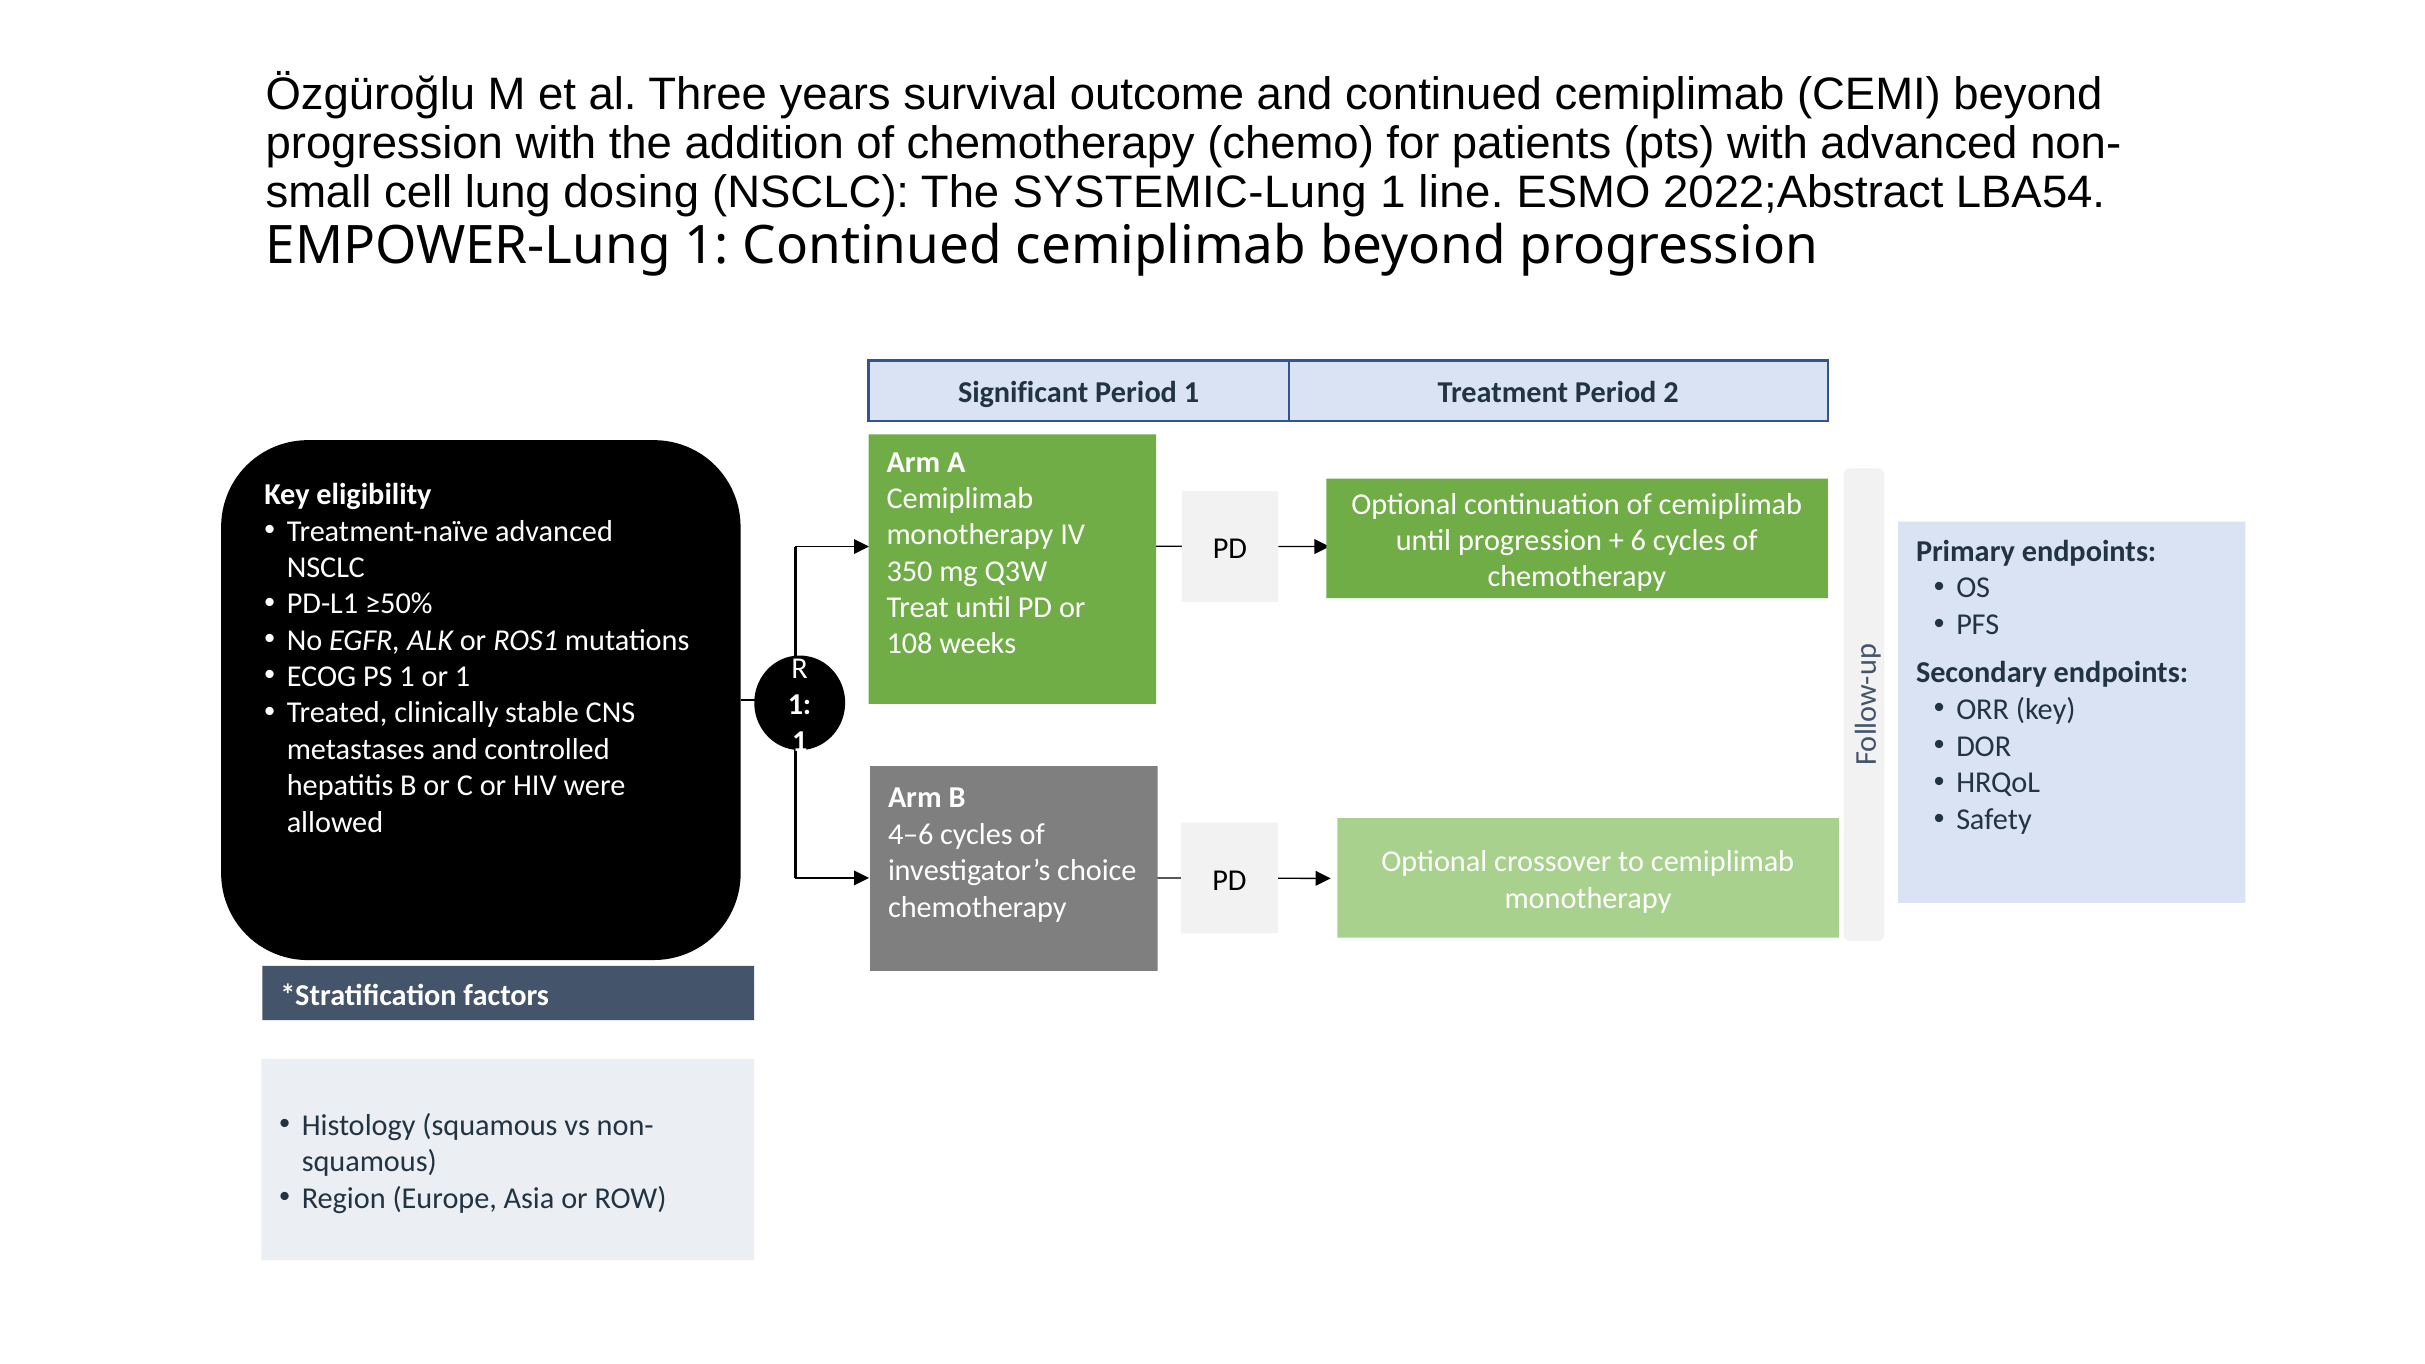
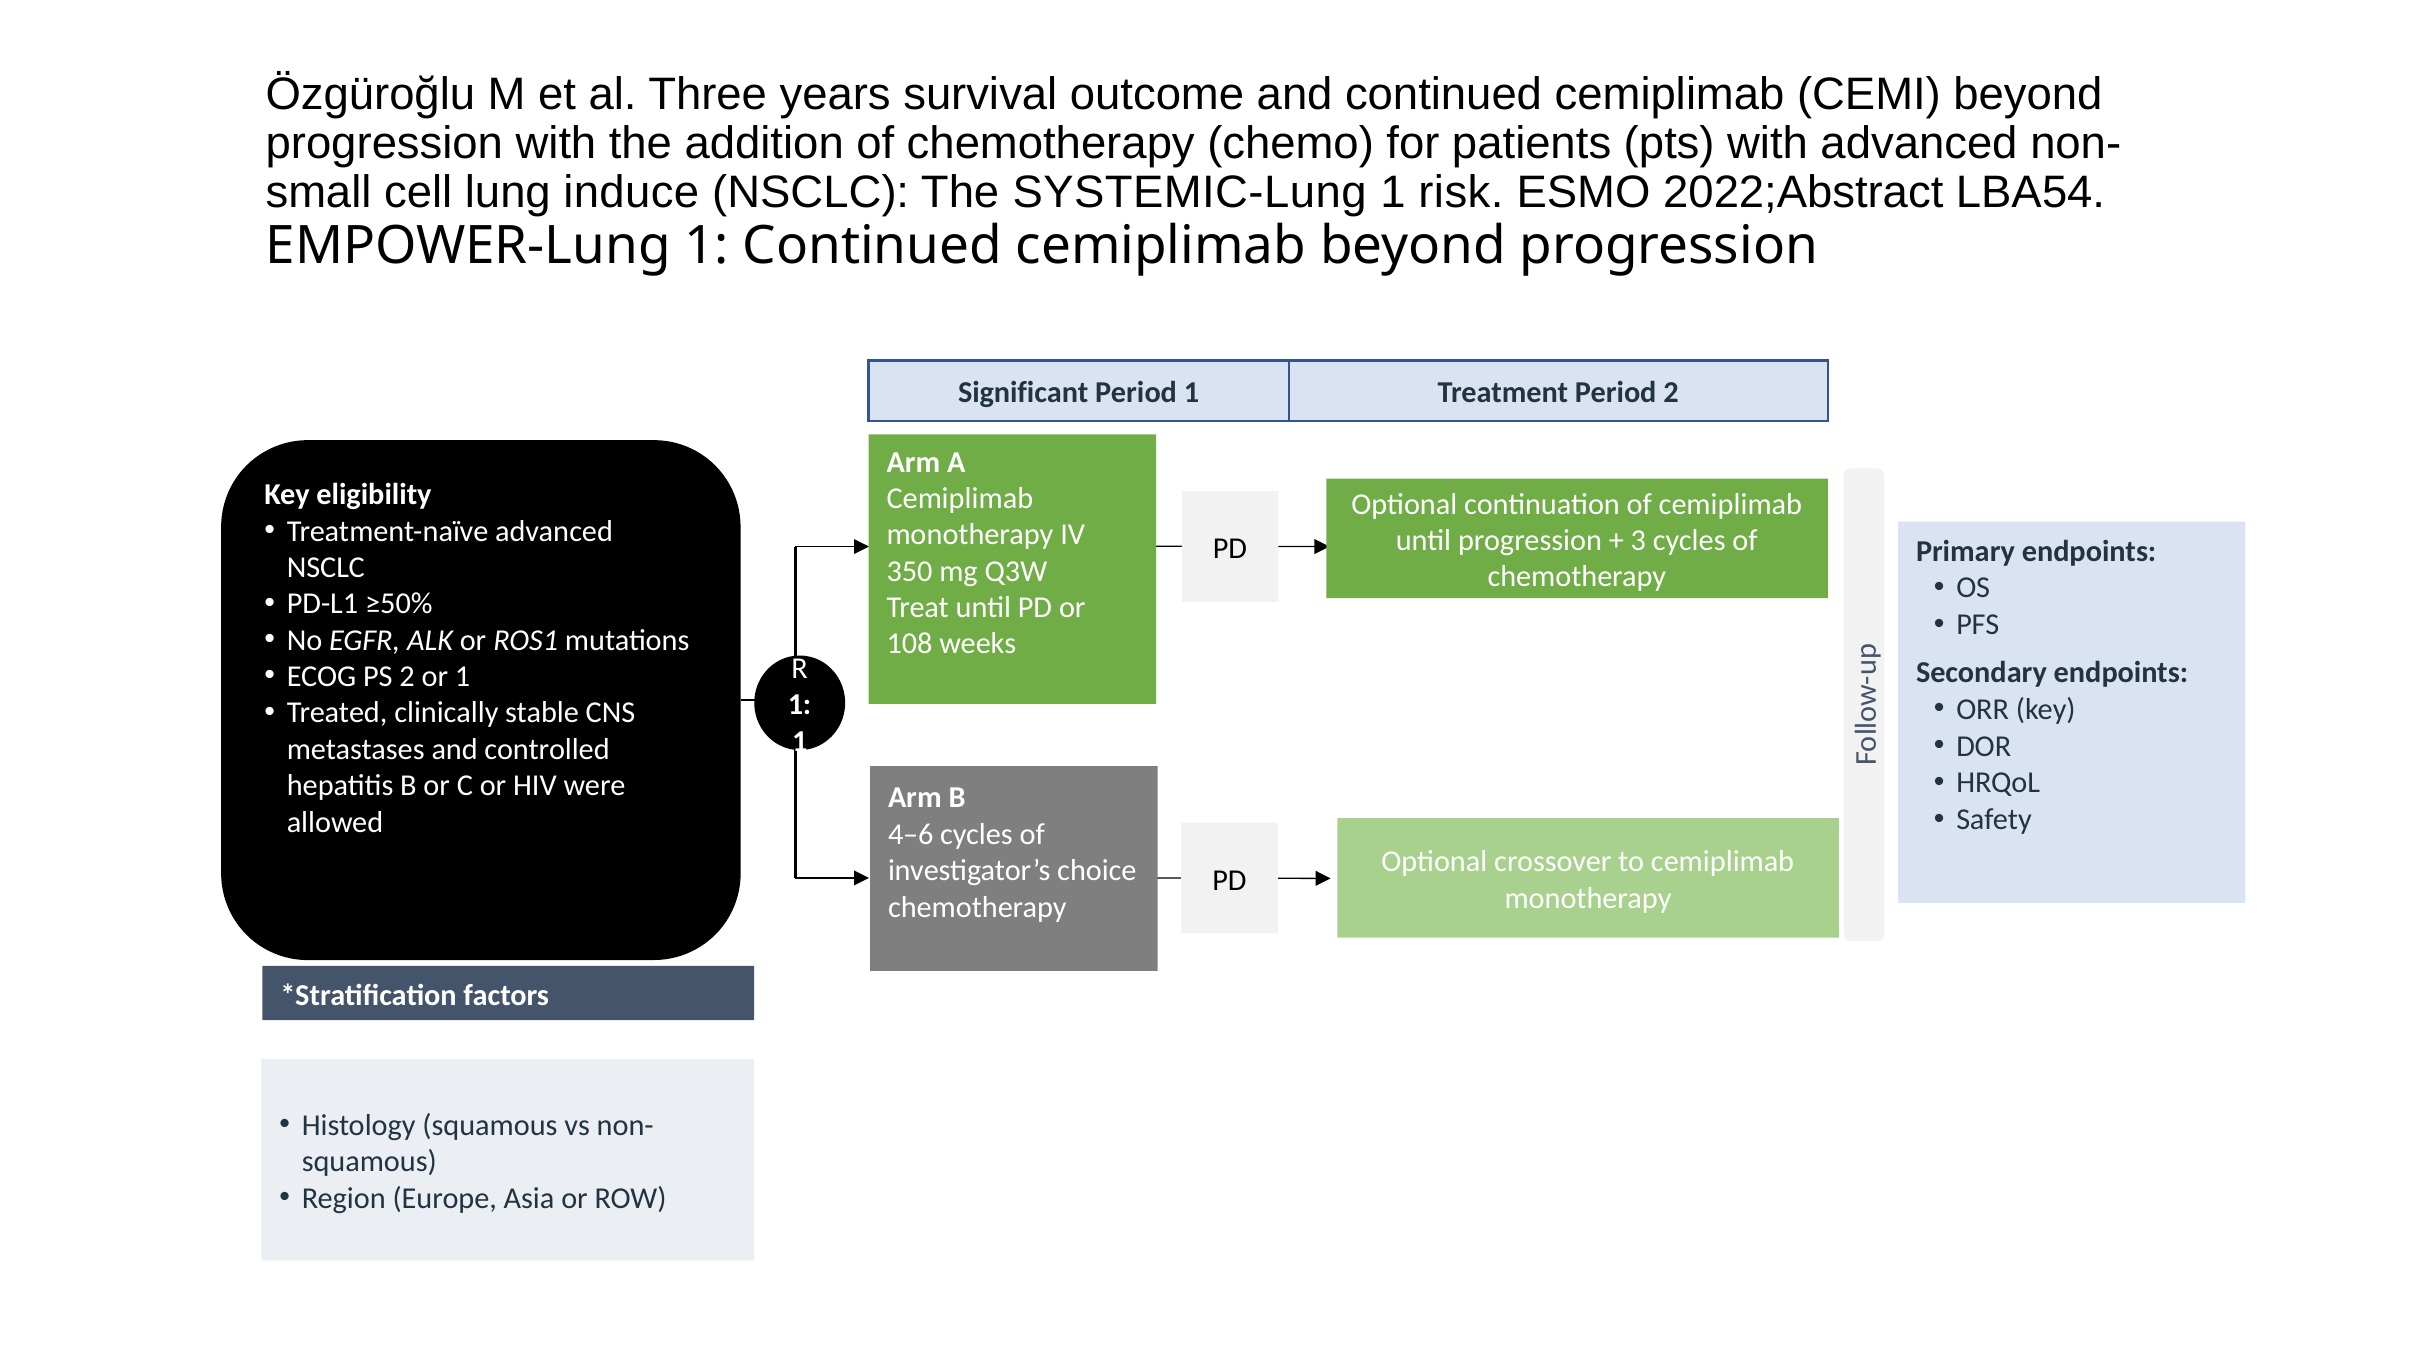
dosing: dosing -> induce
line: line -> risk
6: 6 -> 3
PS 1: 1 -> 2
